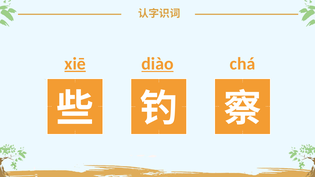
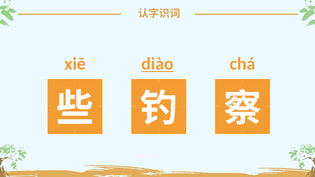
xiē underline: present -> none
